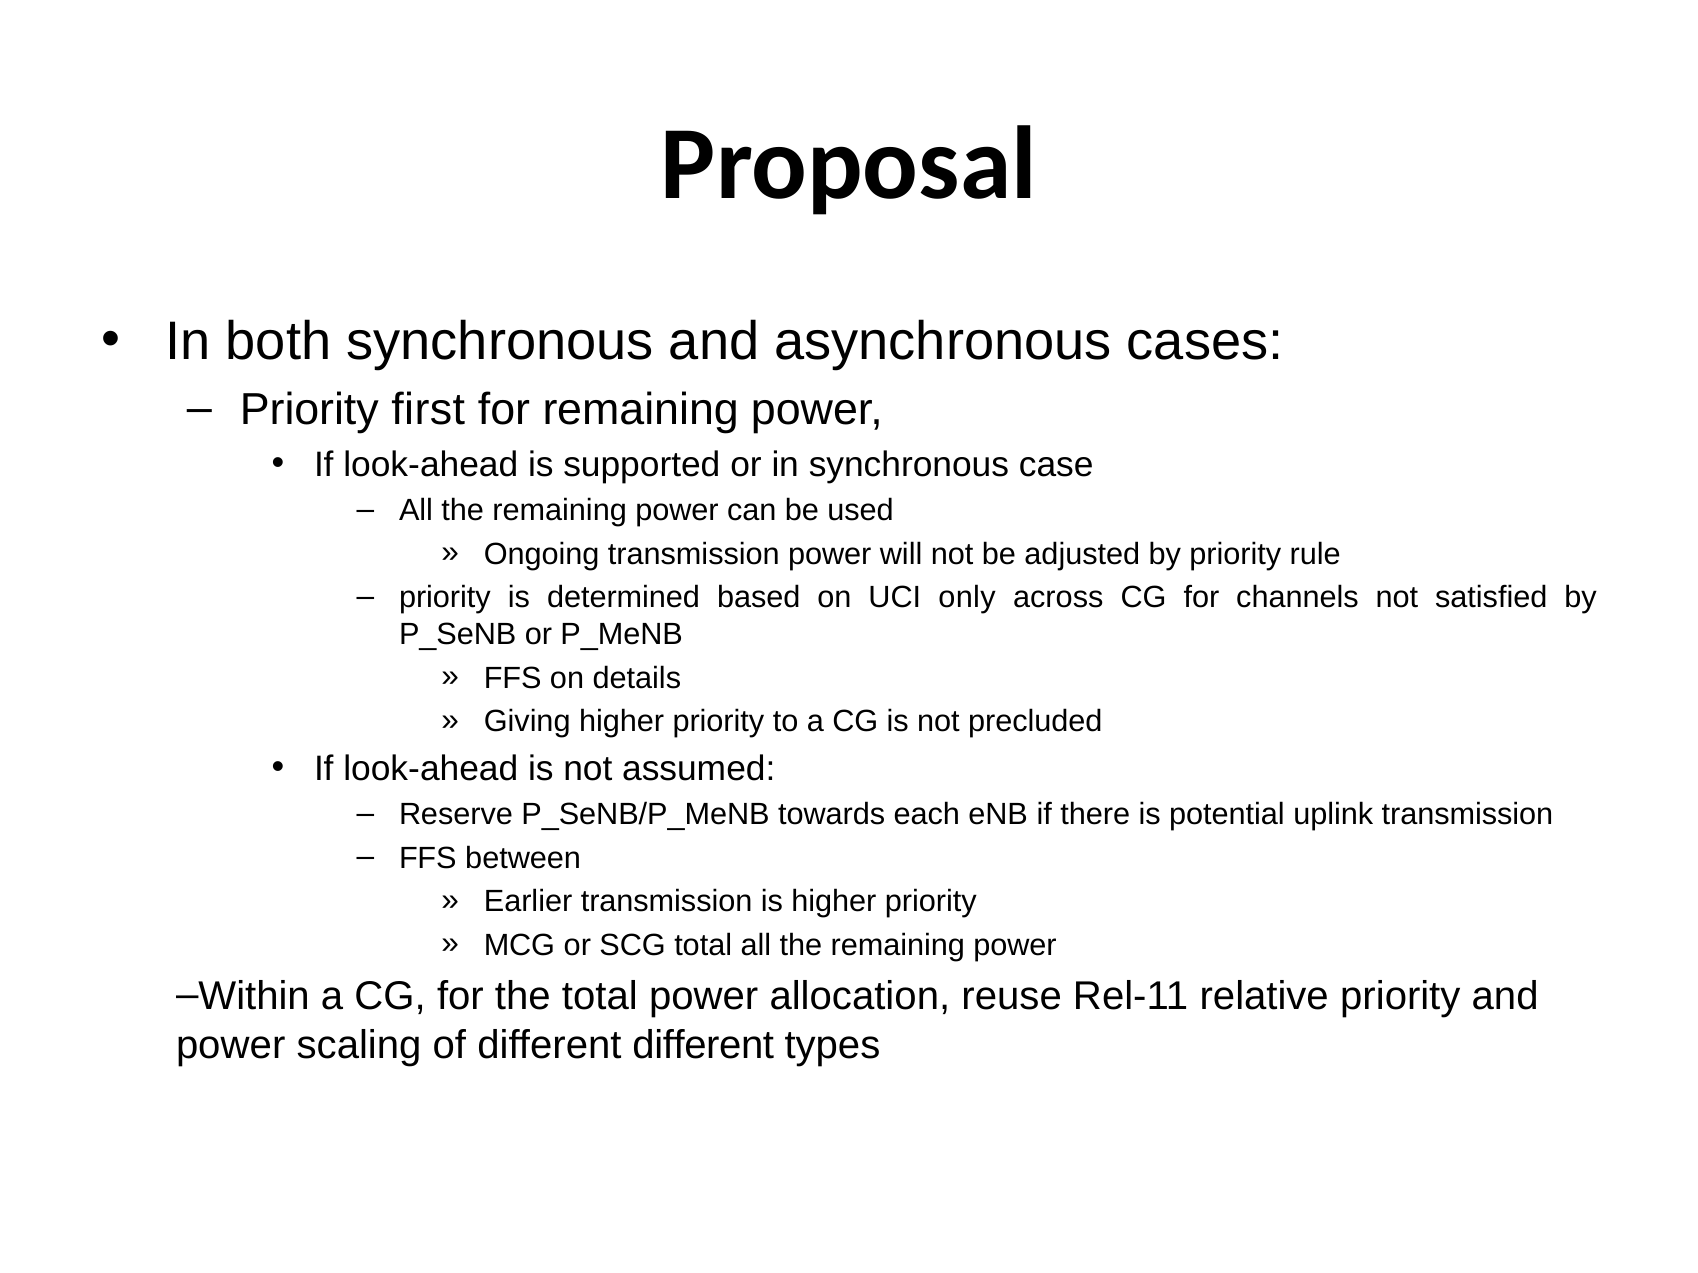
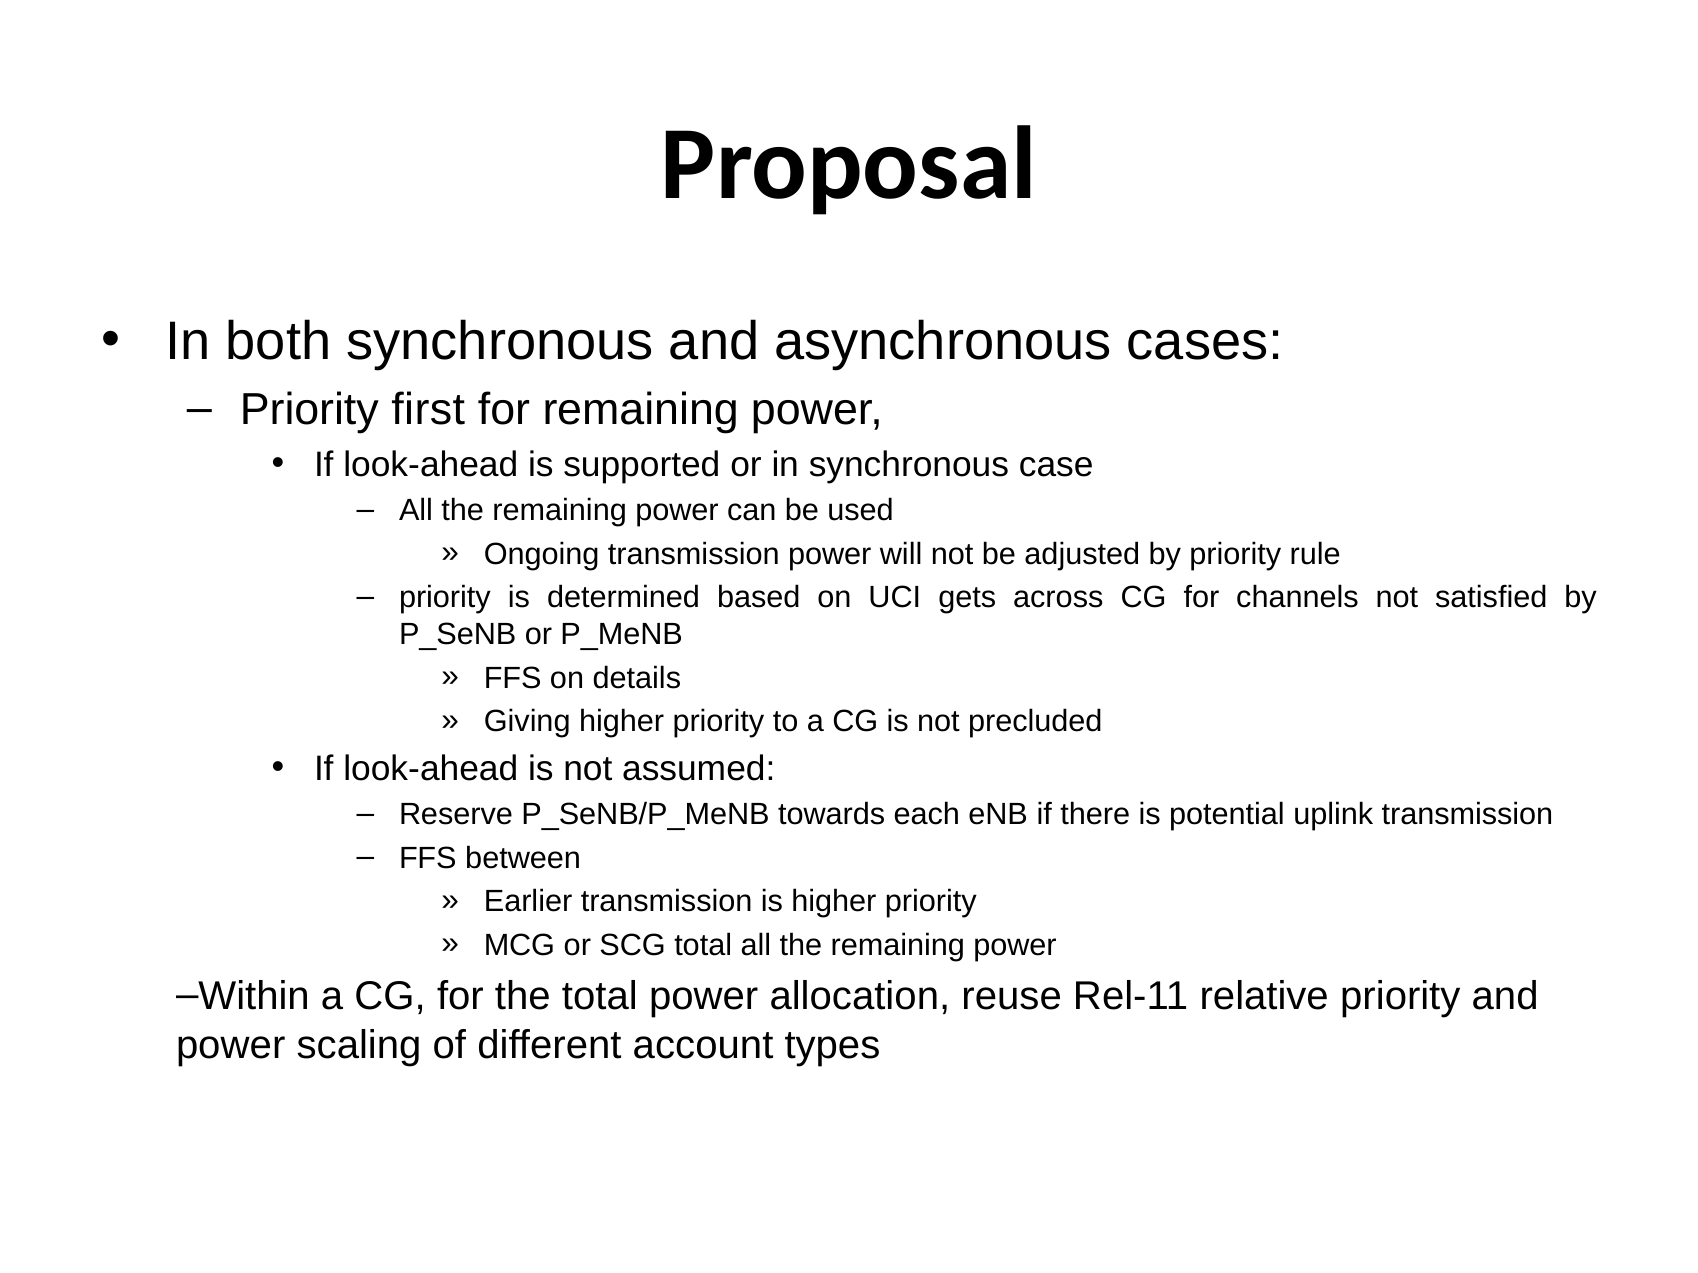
only: only -> gets
different different: different -> account
